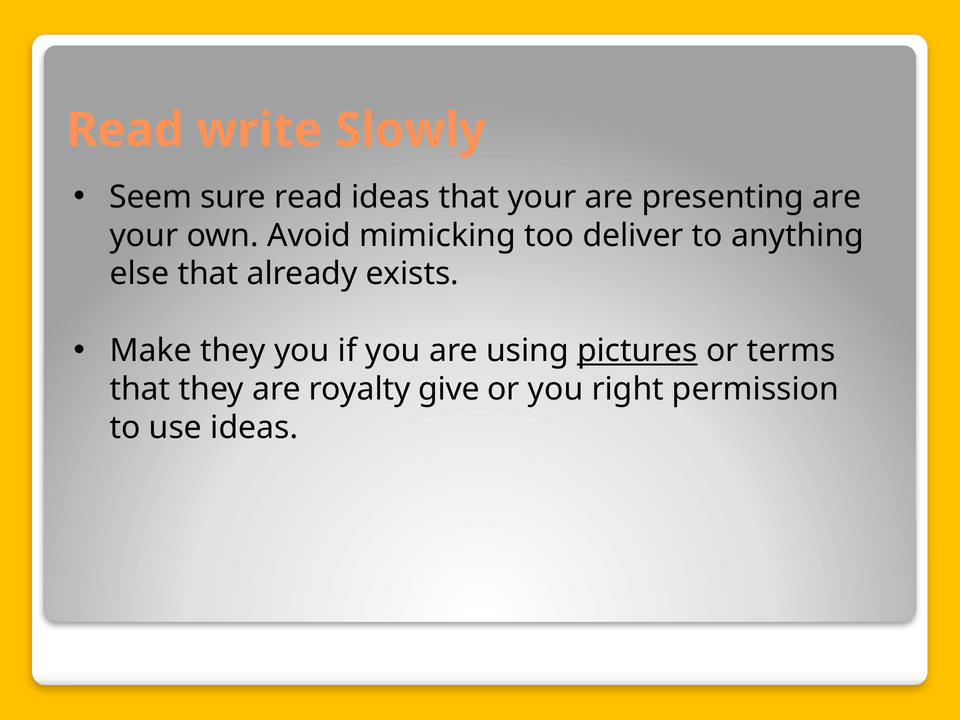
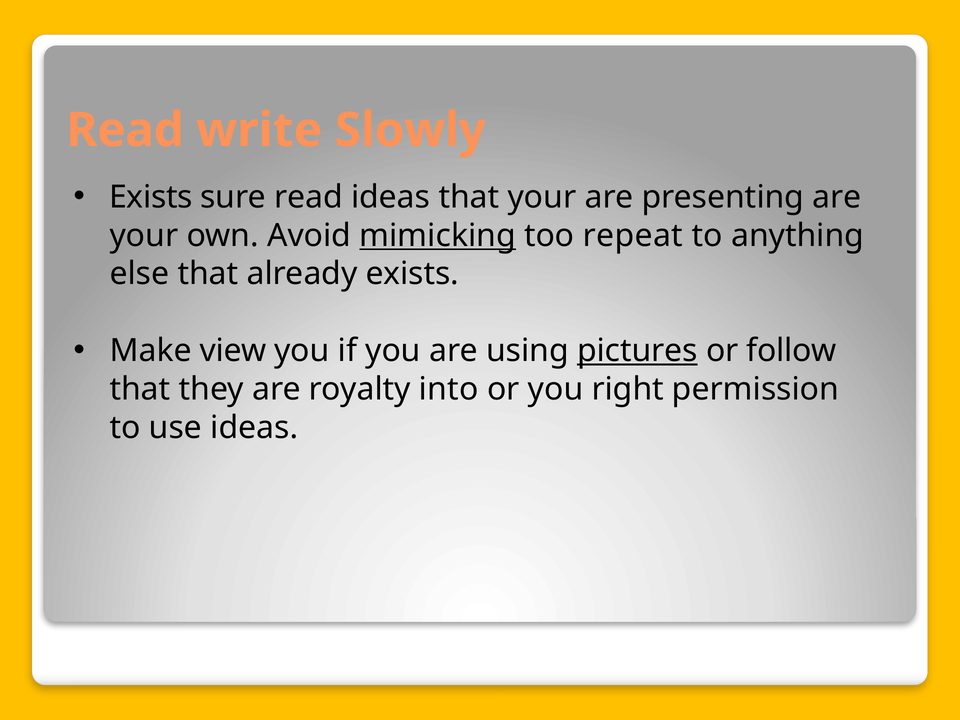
Seem at (151, 197): Seem -> Exists
mimicking underline: none -> present
deliver: deliver -> repeat
Make they: they -> view
terms: terms -> follow
give: give -> into
